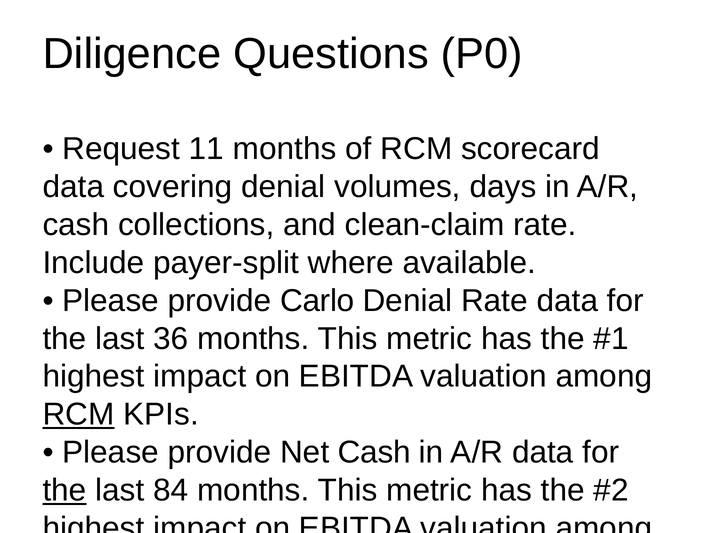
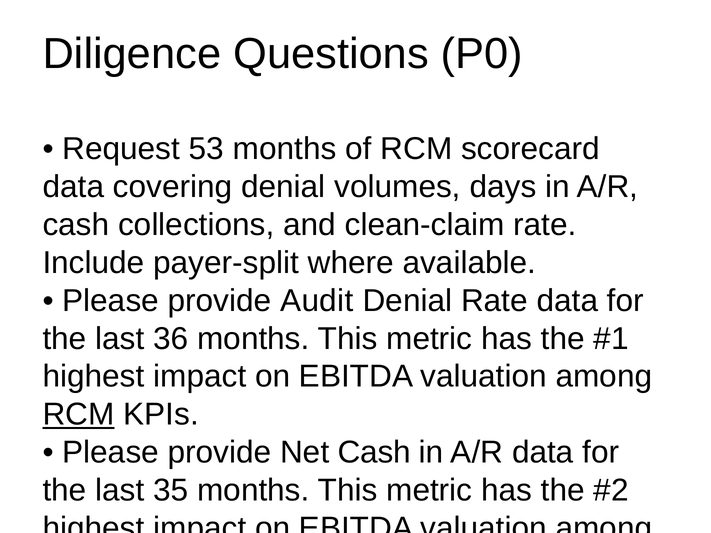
11: 11 -> 53
Carlo: Carlo -> Audit
the at (64, 490) underline: present -> none
84: 84 -> 35
